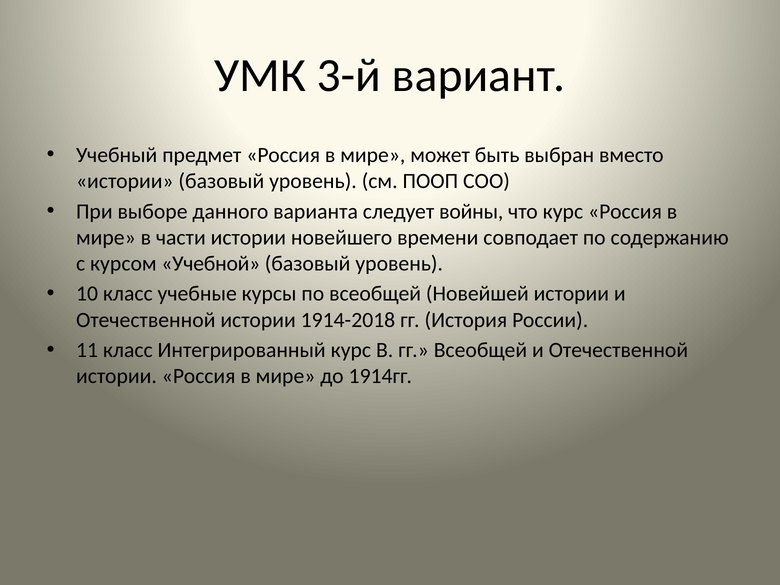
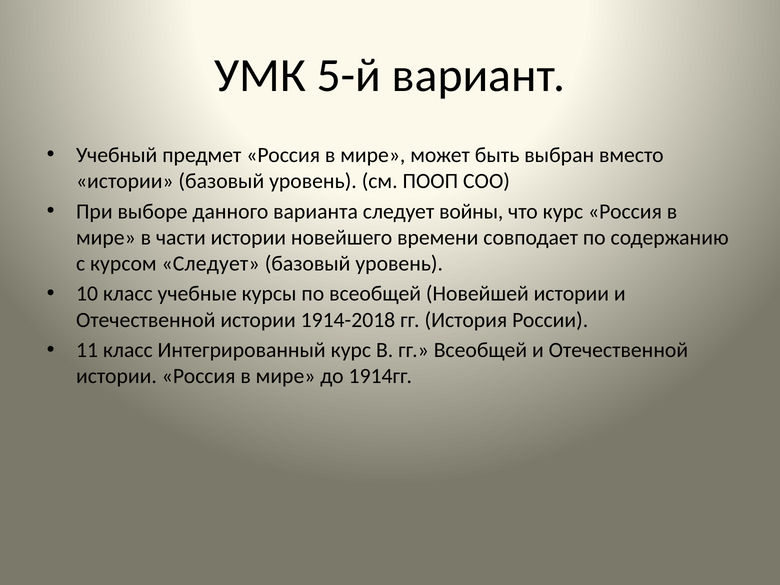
3-й: 3-й -> 5-й
курсом Учебной: Учебной -> Следует
